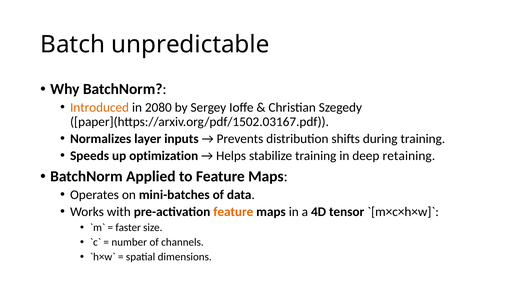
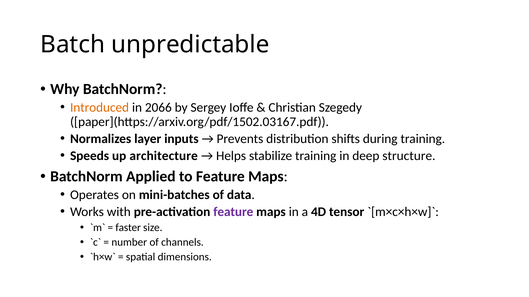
2080: 2080 -> 2066
optimization: optimization -> architecture
retaining: retaining -> structure
feature at (233, 212) colour: orange -> purple
